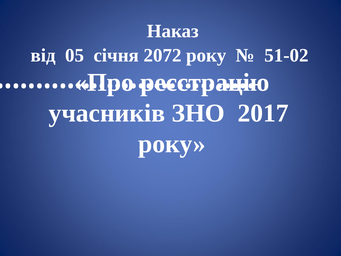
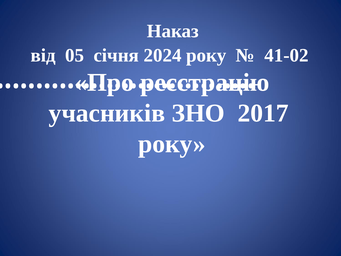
2072: 2072 -> 2024
51-02: 51-02 -> 41-02
